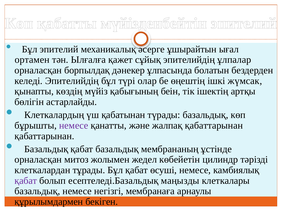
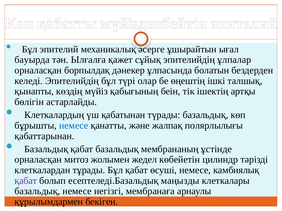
ортамен: ортамен -> бауырда
жүмсак: жүмсак -> талшық
немесе at (74, 126) colour: purple -> blue
жалпақ қабаттарынан: қабаттарынан -> полярлылығы
